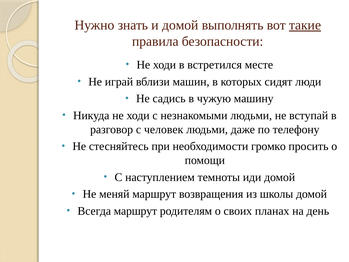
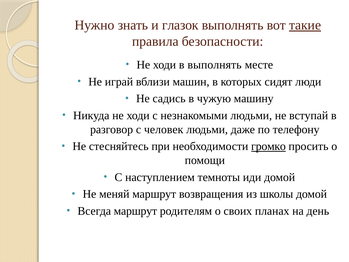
и домой: домой -> глазок
в встретился: встретился -> выполнять
громко underline: none -> present
